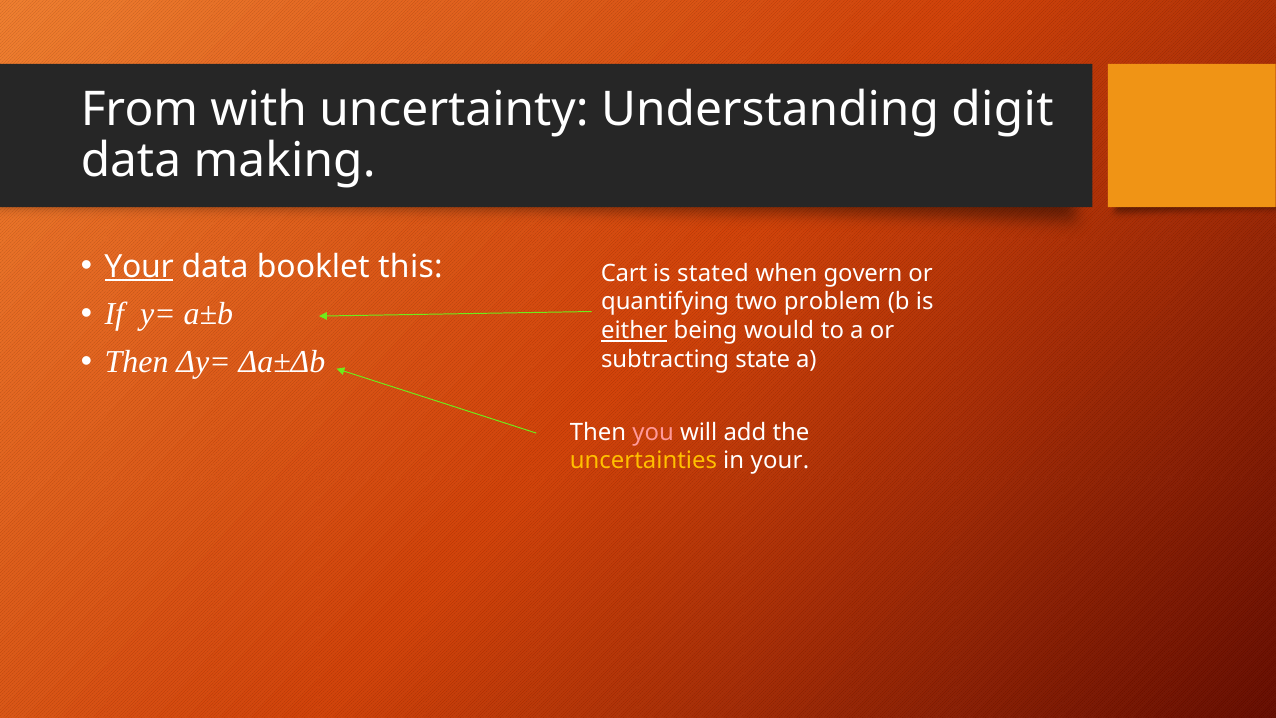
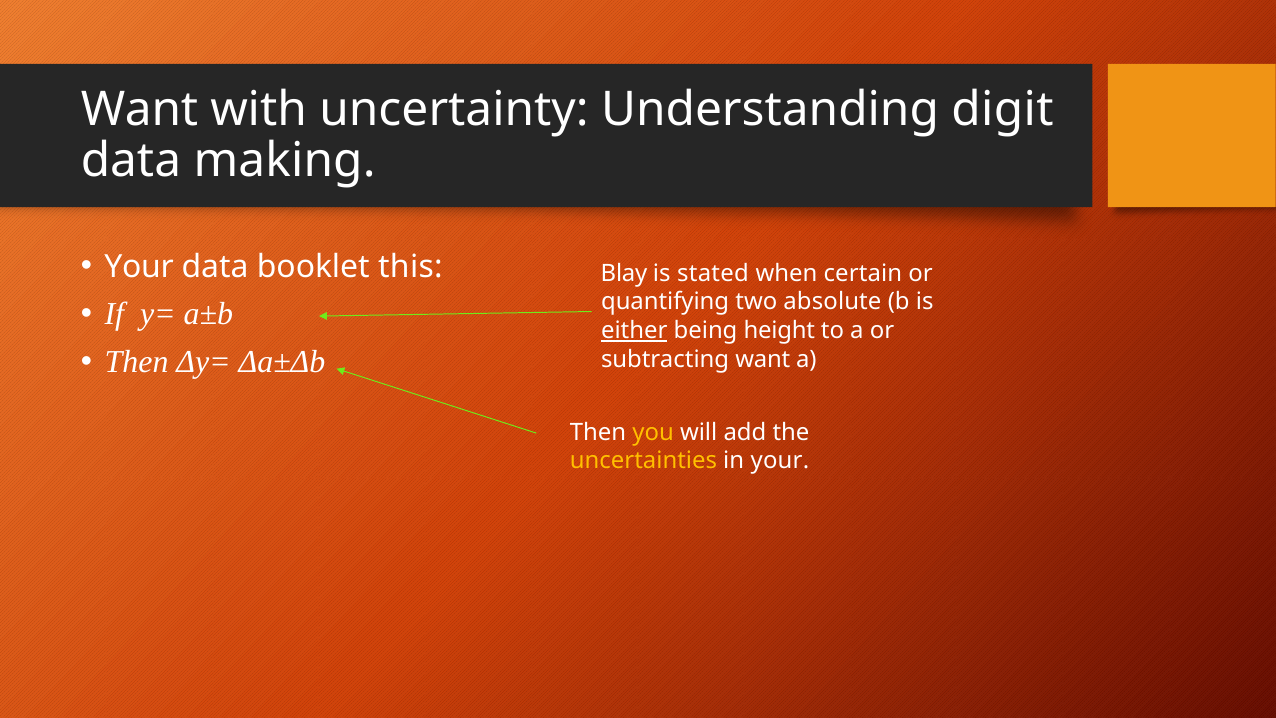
From at (139, 109): From -> Want
Your at (139, 266) underline: present -> none
Cart: Cart -> Blay
govern: govern -> certain
problem: problem -> absolute
would: would -> height
subtracting state: state -> want
you colour: pink -> yellow
